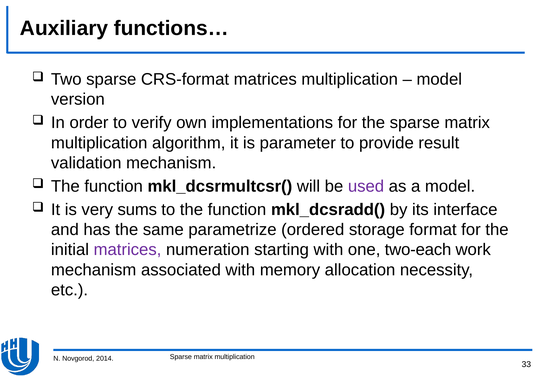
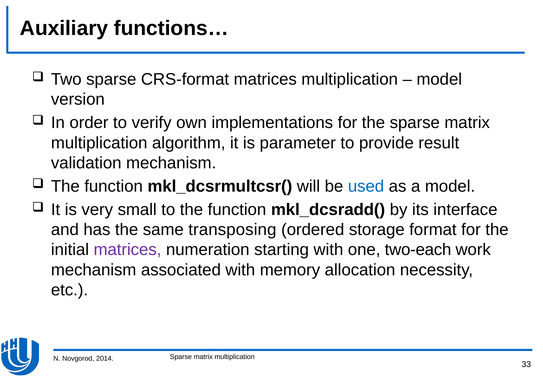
used colour: purple -> blue
sums: sums -> small
parametrize: parametrize -> transposing
